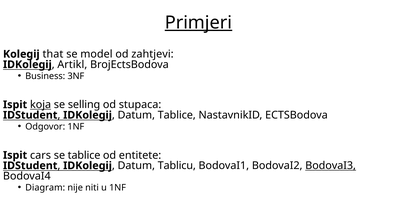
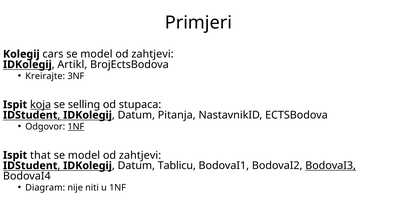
Primjeri underline: present -> none
that: that -> cars
Business: Business -> Kreirajte
Datum Tablice: Tablice -> Pitanja
1NF at (76, 127) underline: none -> present
cars: cars -> that
tablice at (84, 155): tablice -> model
entitete at (140, 155): entitete -> zahtjevi
